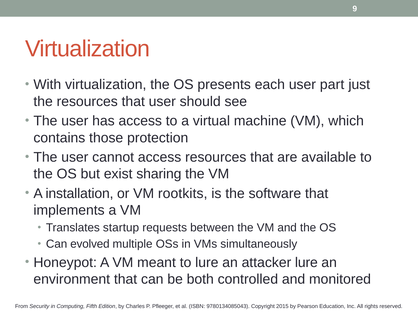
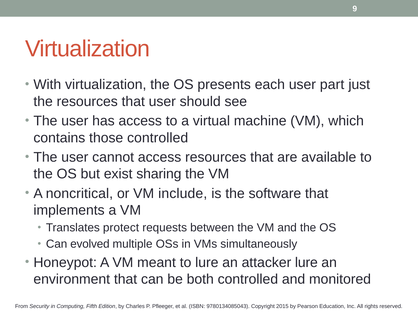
those protection: protection -> controlled
installation: installation -> noncritical
rootkits: rootkits -> include
startup: startup -> protect
